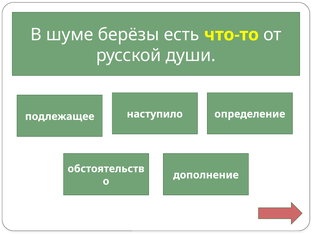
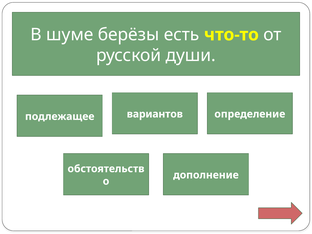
наступило: наступило -> вариантов
